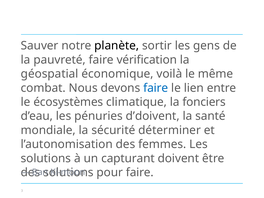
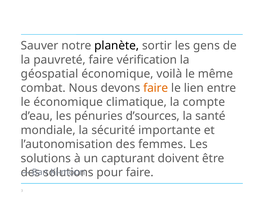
faire at (156, 88) colour: blue -> orange
le écosystèmes: écosystèmes -> économique
fonciers: fonciers -> compte
d’doivent: d’doivent -> d’sources
déterminer: déterminer -> importante
